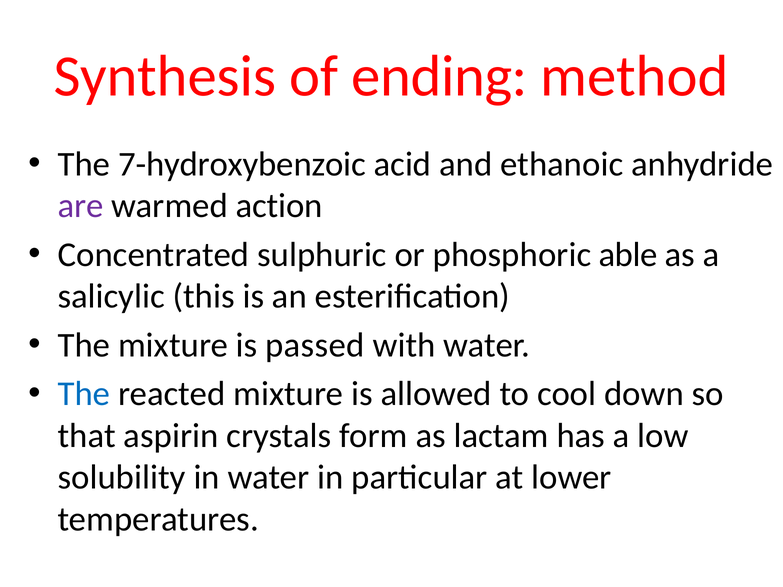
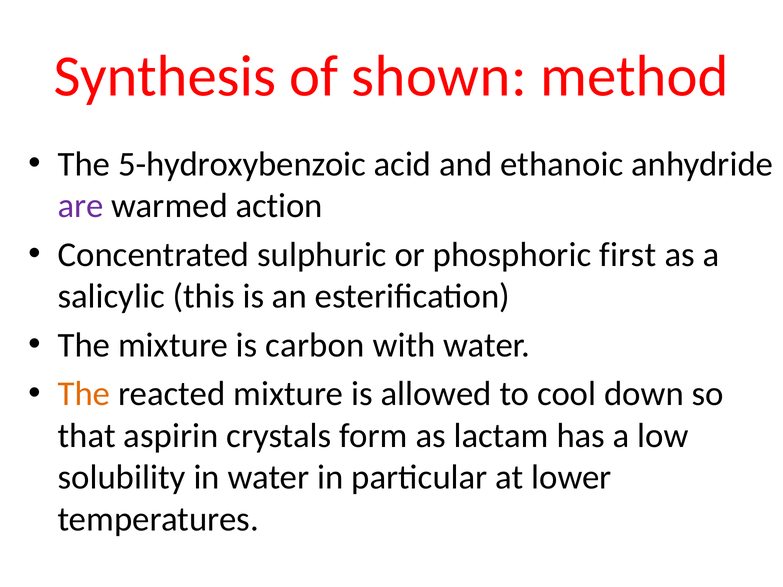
ending: ending -> shown
7-hydroxybenzoic: 7-hydroxybenzoic -> 5-hydroxybenzoic
able: able -> first
passed: passed -> carbon
The at (84, 394) colour: blue -> orange
